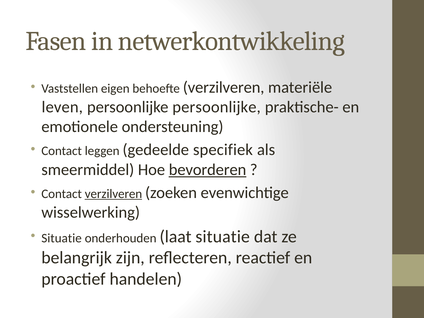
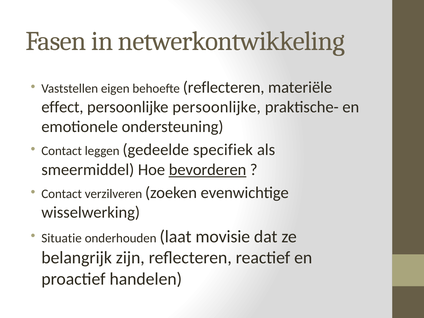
behoefte verzilveren: verzilveren -> reflecteren
leven: leven -> effect
verzilveren at (113, 194) underline: present -> none
laat situatie: situatie -> movisie
